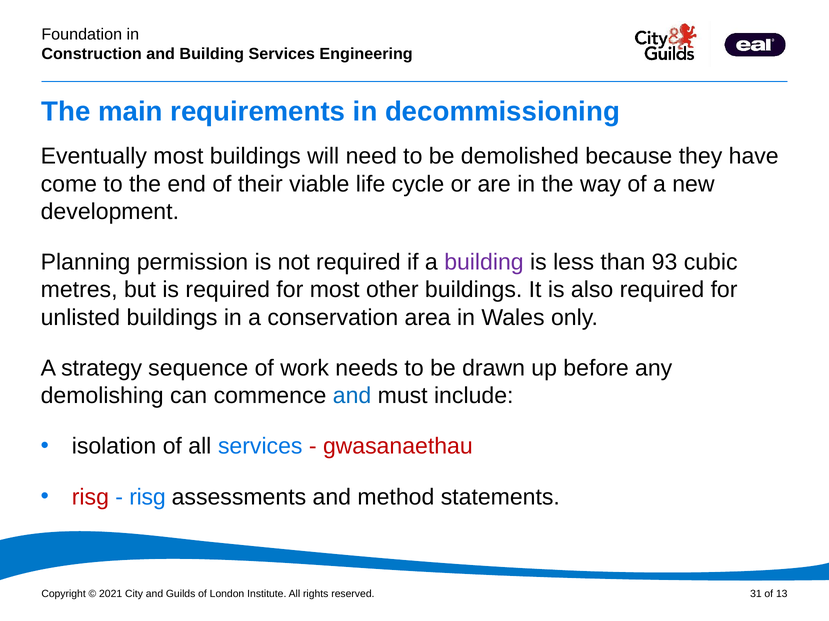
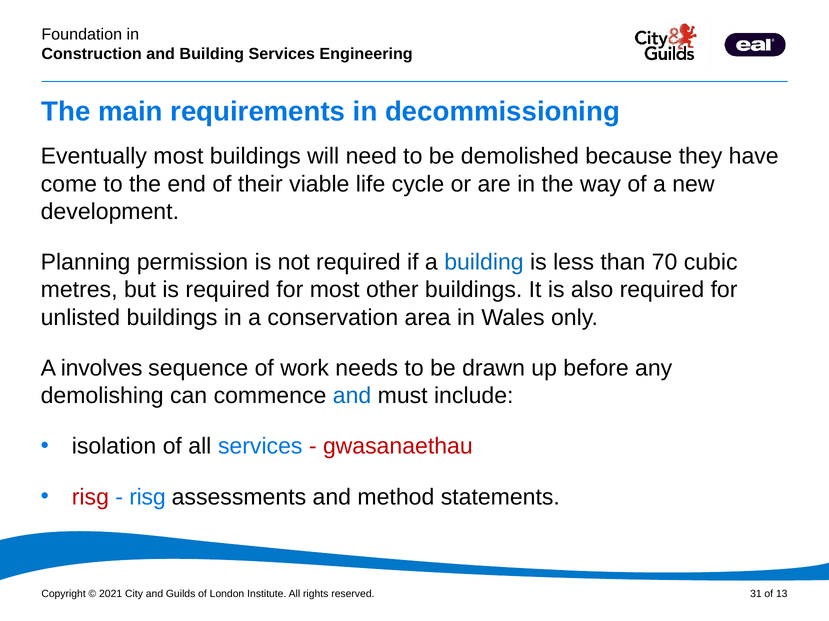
building at (484, 263) colour: purple -> blue
93: 93 -> 70
strategy: strategy -> involves
